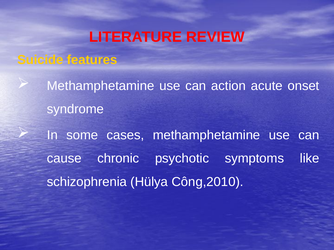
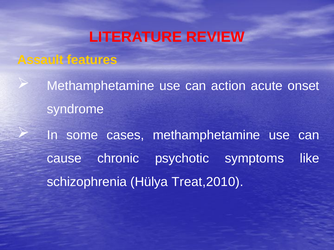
Suicide: Suicide -> Assault
Công,2010: Công,2010 -> Treat,2010
